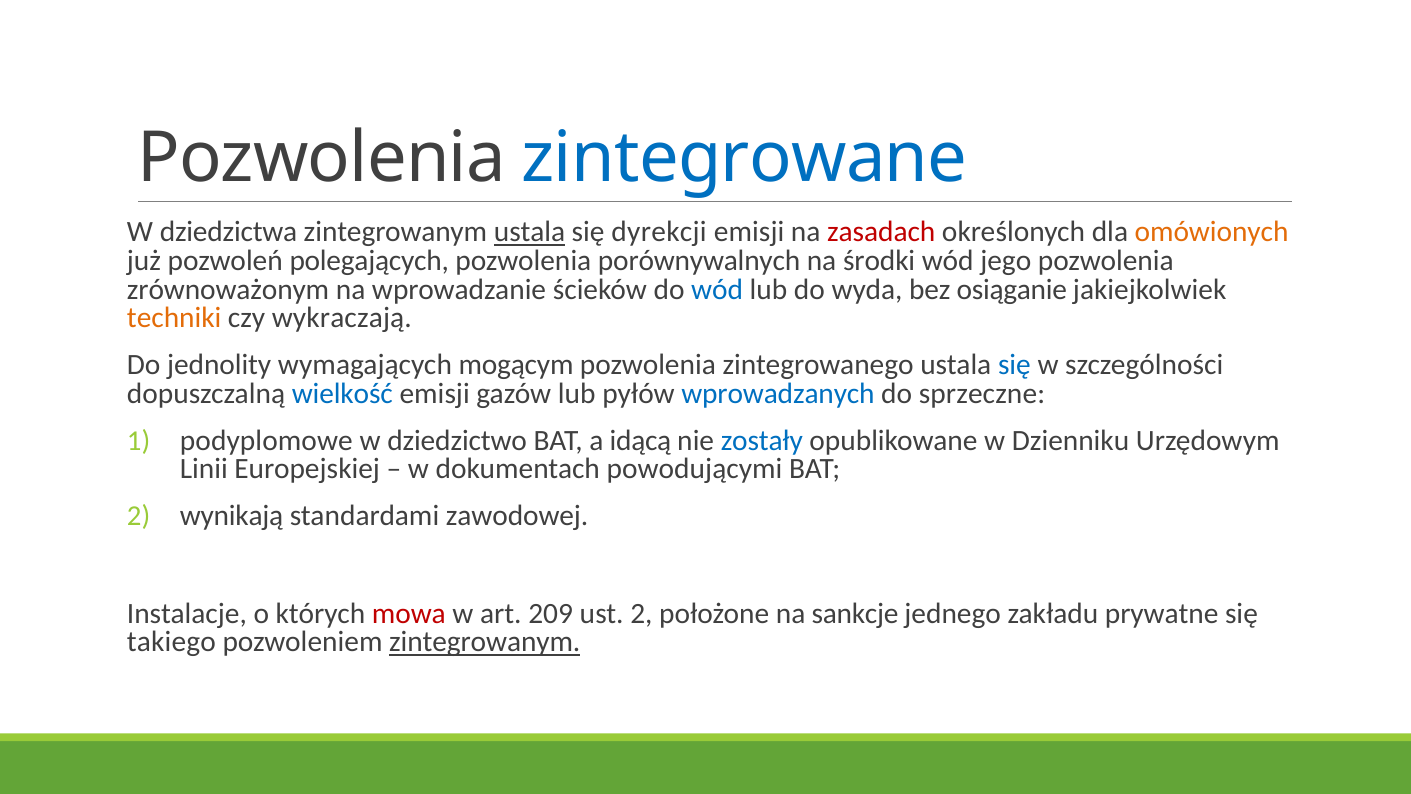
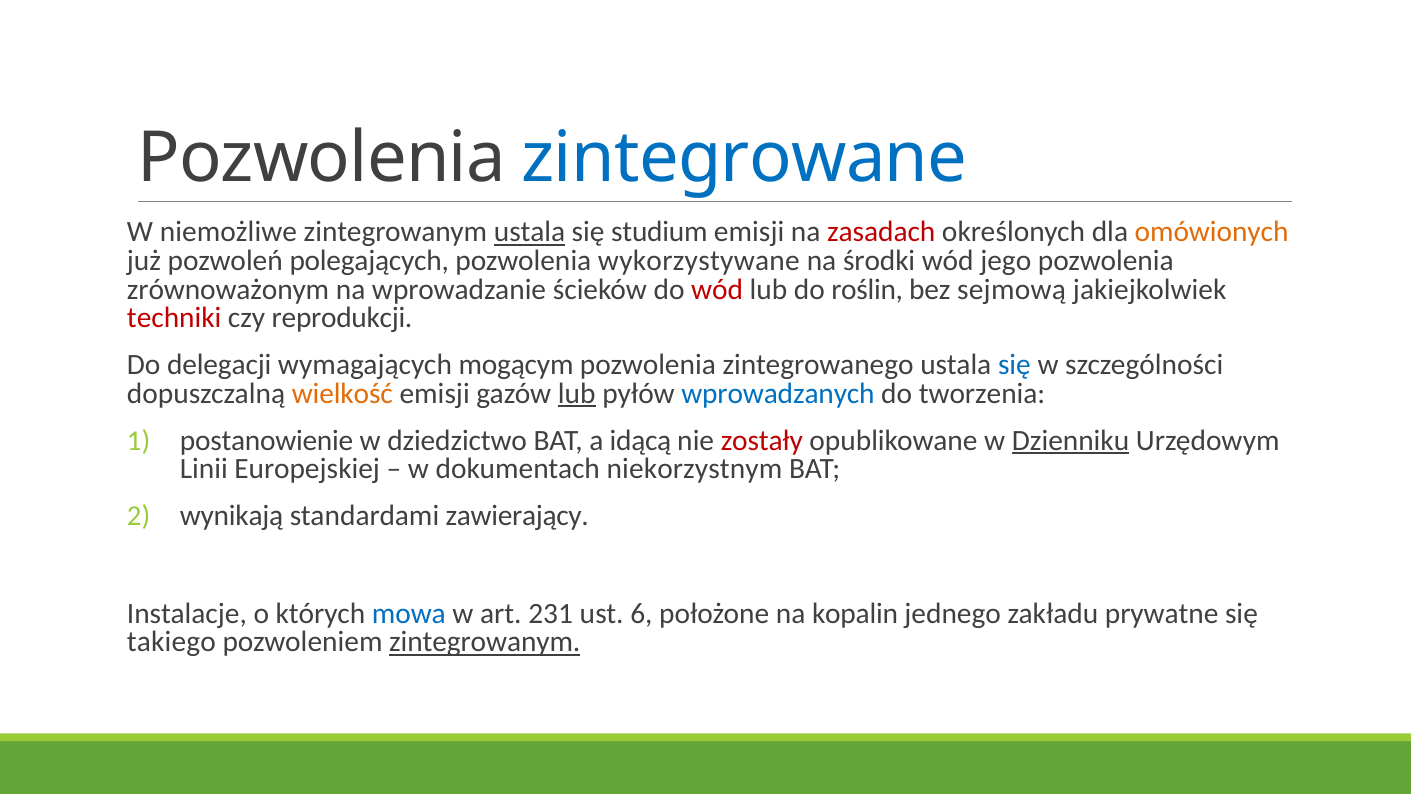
dziedzictwa: dziedzictwa -> niemożliwe
dyrekcji: dyrekcji -> studium
porównywalnych: porównywalnych -> wykorzystywane
wód at (717, 289) colour: blue -> red
wyda: wyda -> roślin
osiąganie: osiąganie -> sejmową
techniki colour: orange -> red
wykraczają: wykraczają -> reprodukcji
jednolity: jednolity -> delegacji
wielkość colour: blue -> orange
lub at (577, 393) underline: none -> present
sprzeczne: sprzeczne -> tworzenia
podyplomowe: podyplomowe -> postanowienie
zostały colour: blue -> red
Dzienniku underline: none -> present
powodującymi: powodującymi -> niekorzystnym
zawodowej: zawodowej -> zawierający
mowa colour: red -> blue
209: 209 -> 231
ust 2: 2 -> 6
sankcje: sankcje -> kopalin
